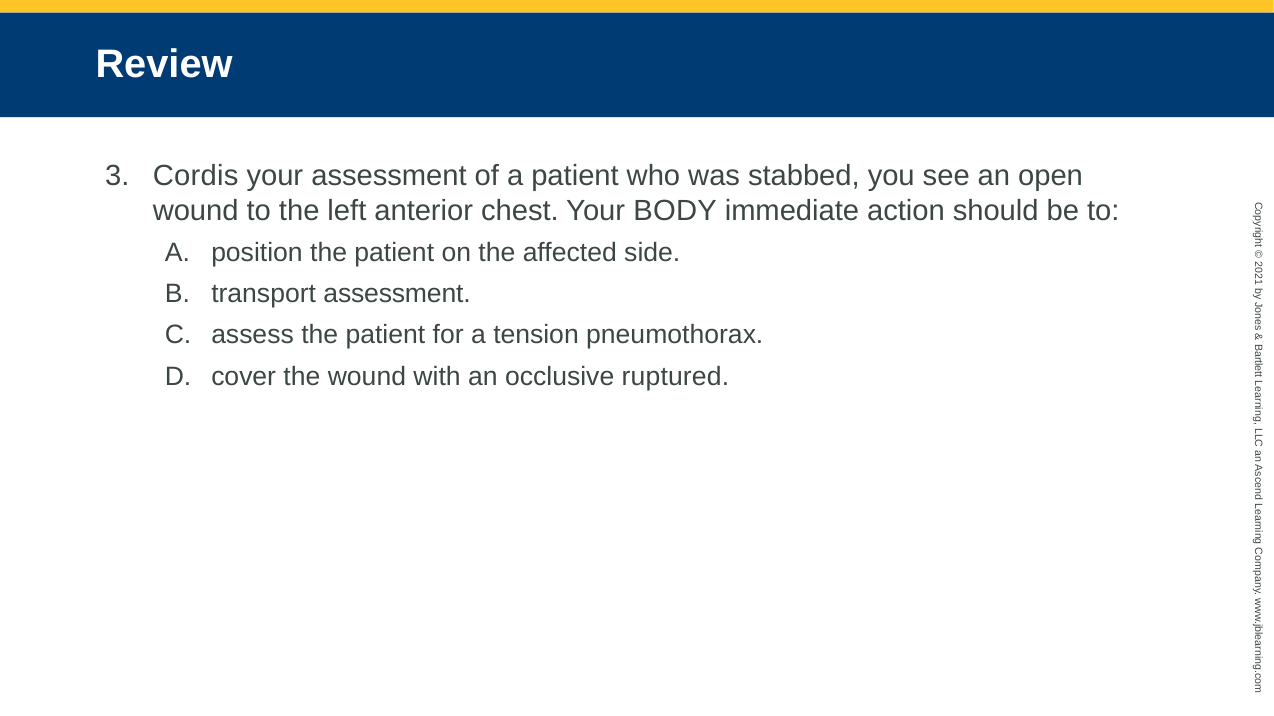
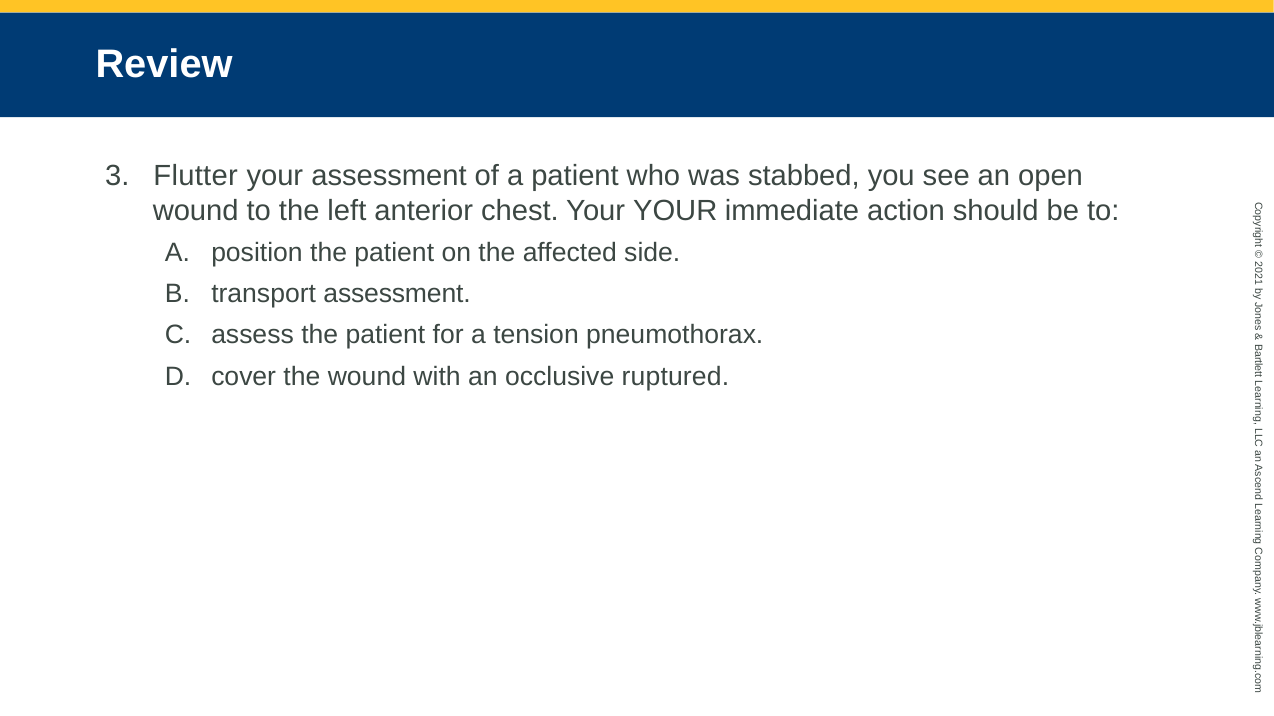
Cordis: Cordis -> Flutter
Your BODY: BODY -> YOUR
